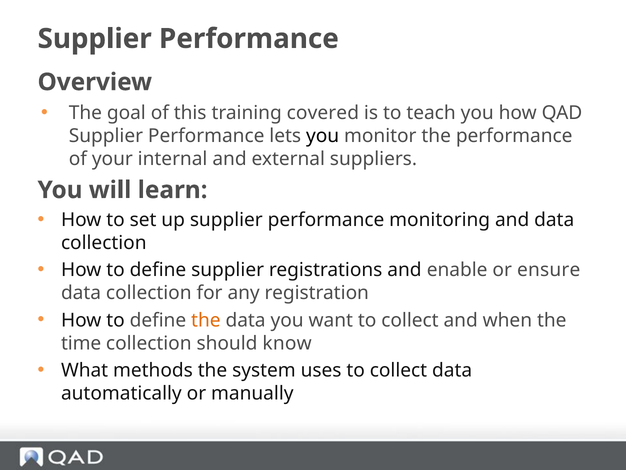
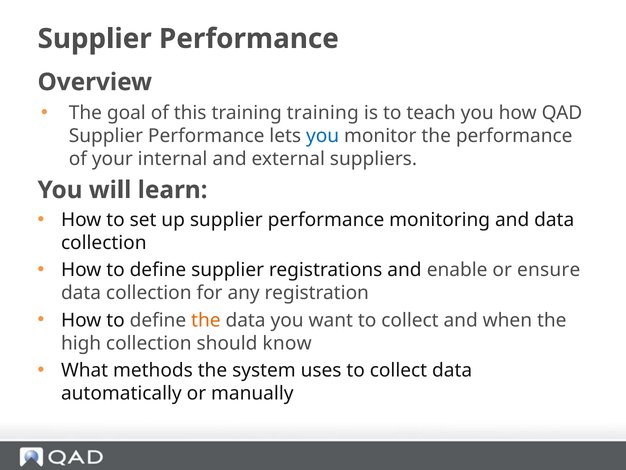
training covered: covered -> training
you at (323, 136) colour: black -> blue
time: time -> high
